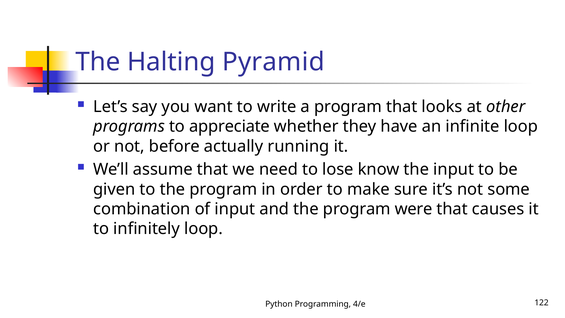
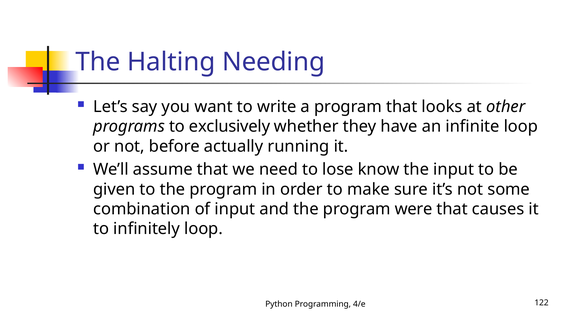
Pyramid: Pyramid -> Needing
appreciate: appreciate -> exclusively
